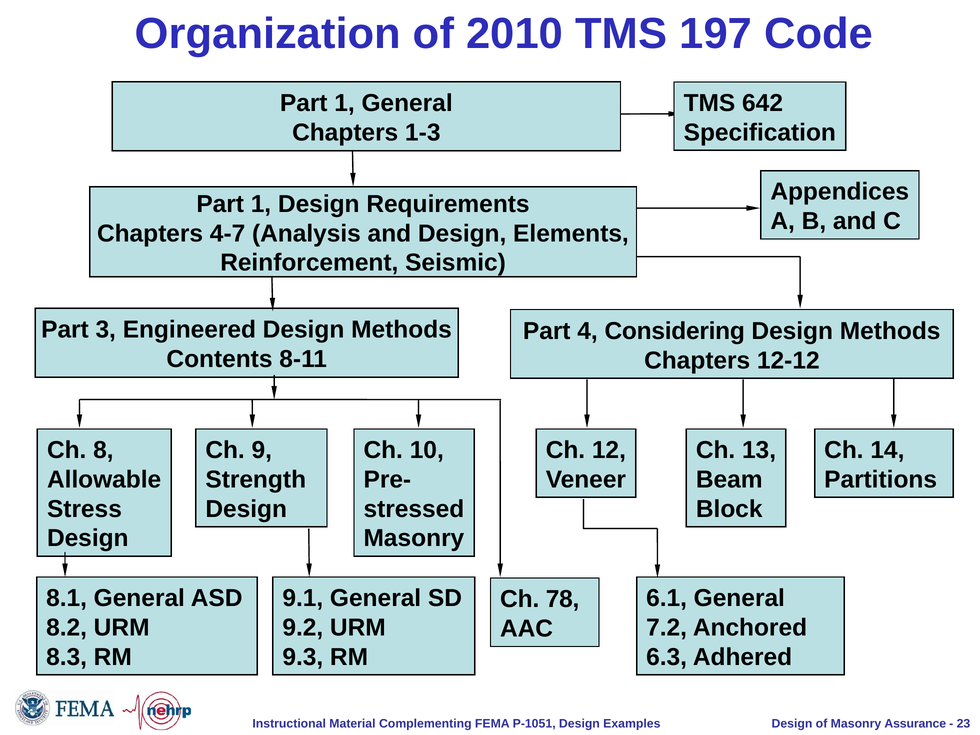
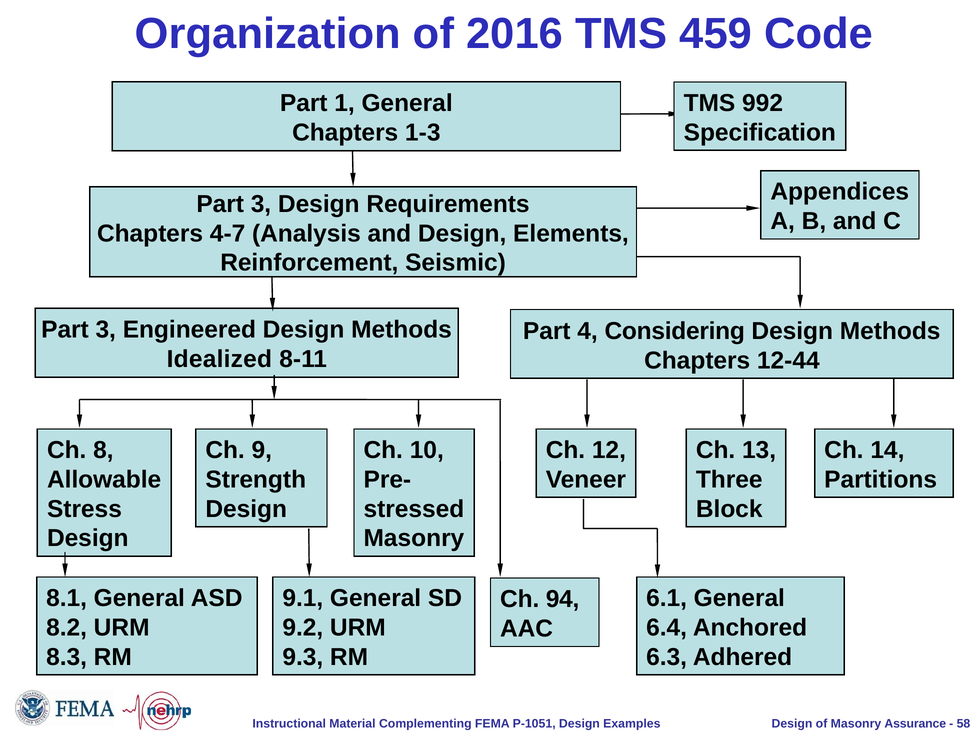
2010: 2010 -> 2016
197: 197 -> 459
642: 642 -> 992
1 at (261, 204): 1 -> 3
Contents: Contents -> Idealized
12-12: 12-12 -> 12-44
Beam: Beam -> Three
78: 78 -> 94
7.2: 7.2 -> 6.4
23: 23 -> 58
